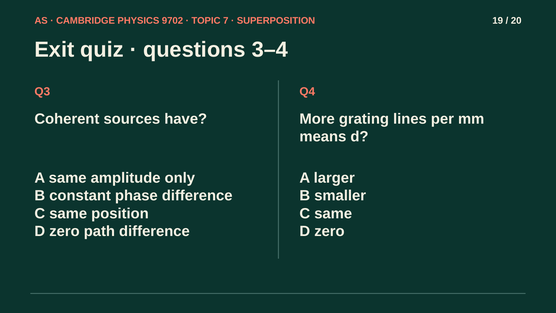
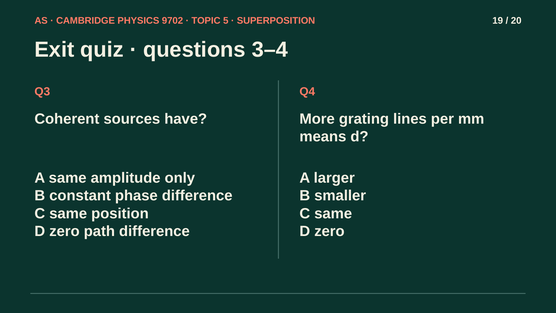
7: 7 -> 5
